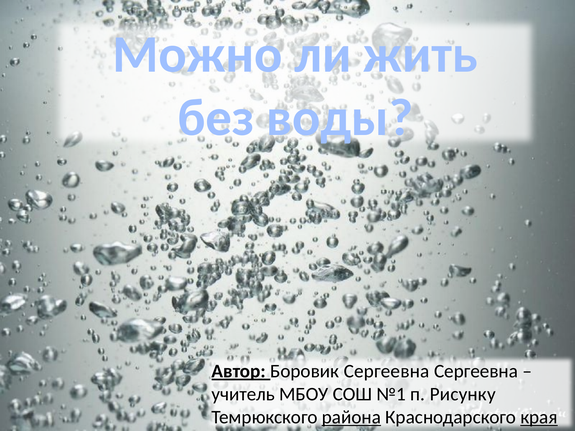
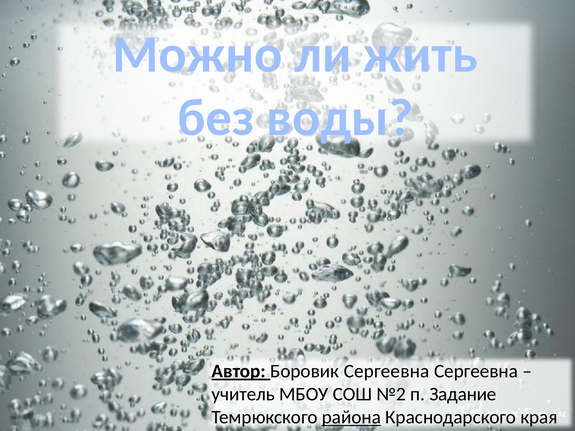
№1: №1 -> №2
Рисунку: Рисунку -> Задание
края underline: present -> none
